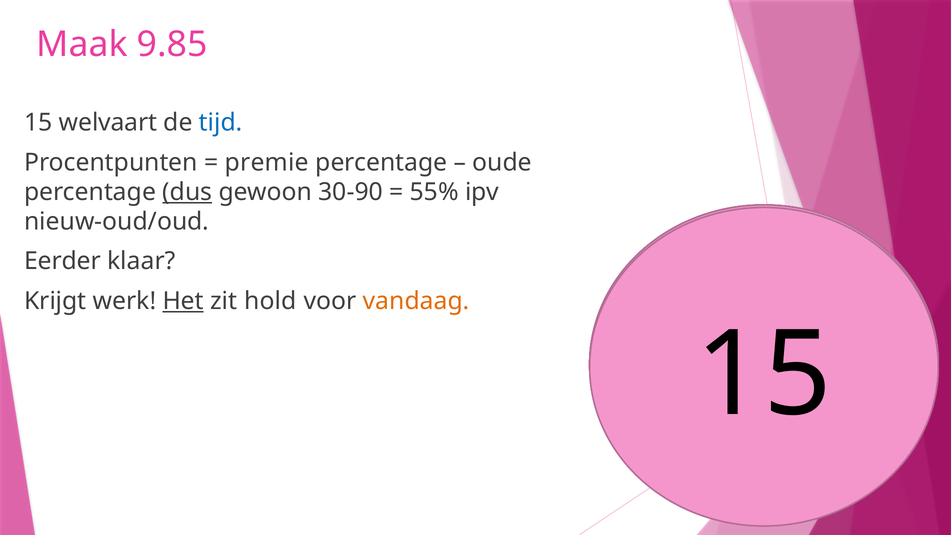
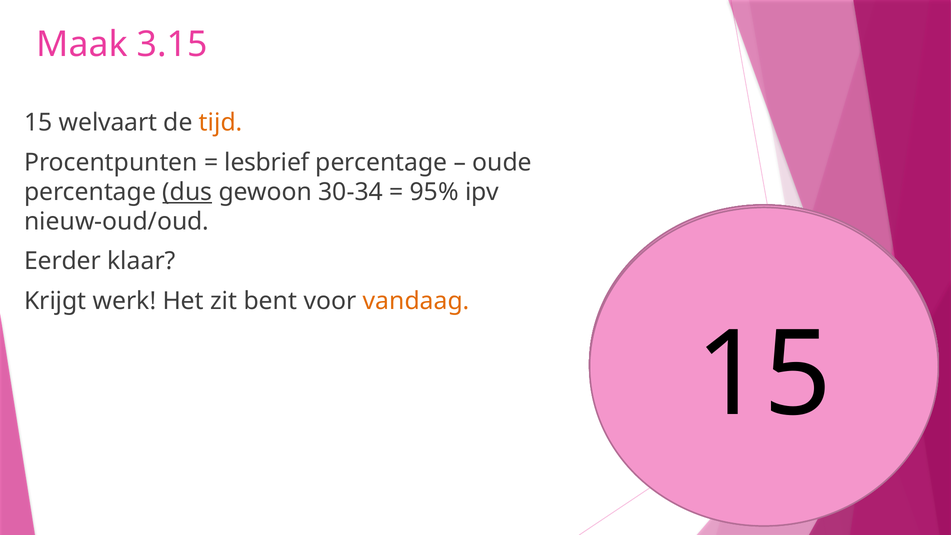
9.85: 9.85 -> 3.15
tijd colour: blue -> orange
premie: premie -> lesbrief
30-90: 30-90 -> 30-34
55%: 55% -> 95%
Het underline: present -> none
hold: hold -> bent
